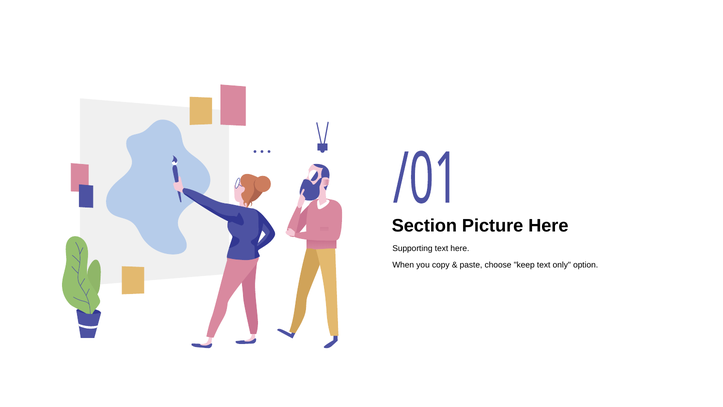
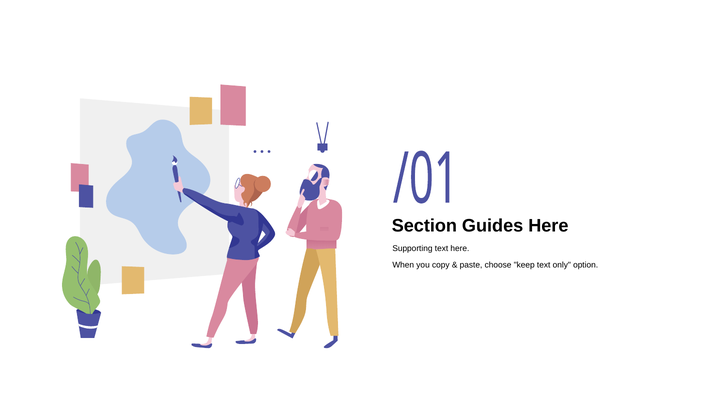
Picture: Picture -> Guides
